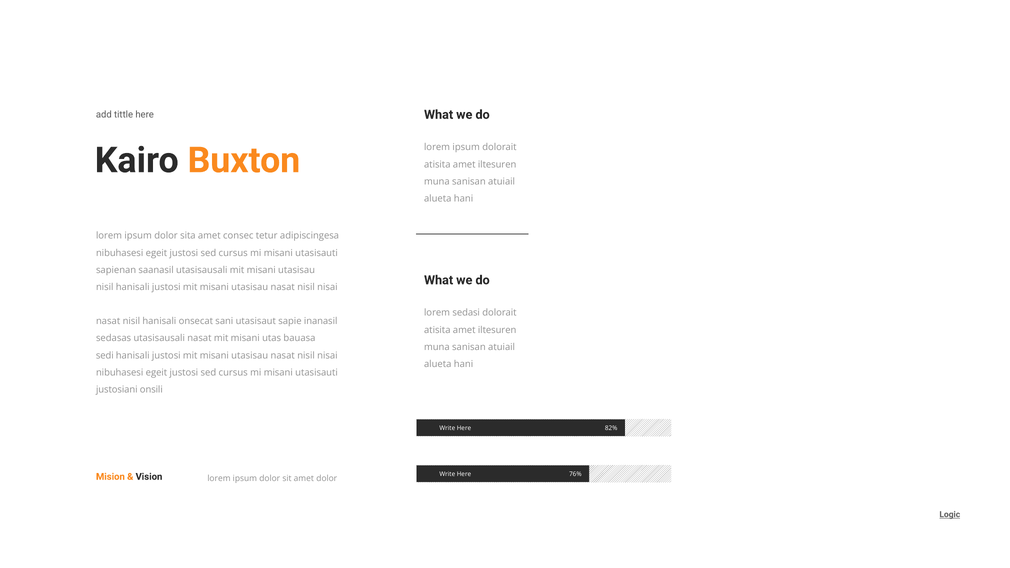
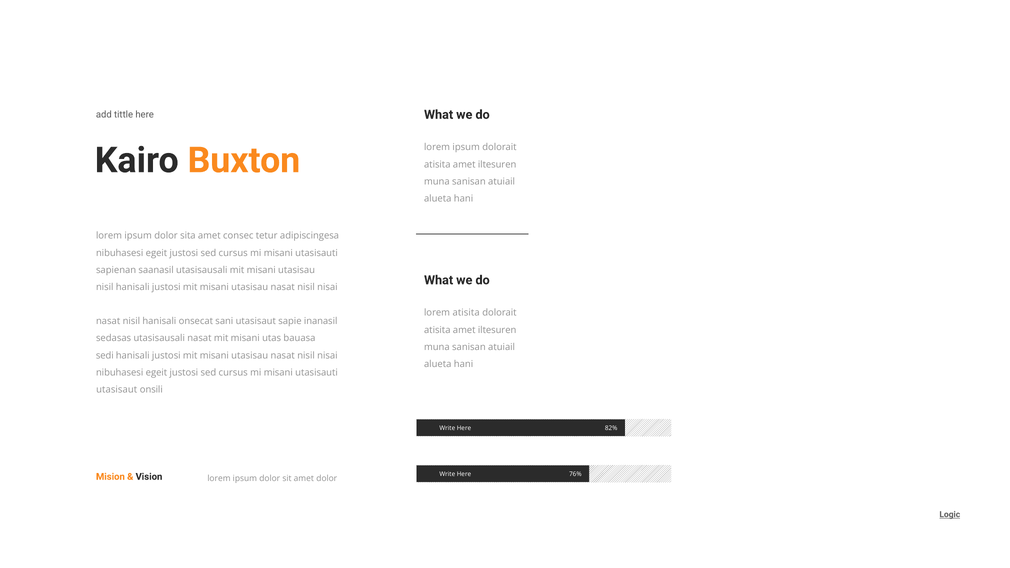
lorem sedasi: sedasi -> atisita
justosiani at (117, 390): justosiani -> utasisaut
